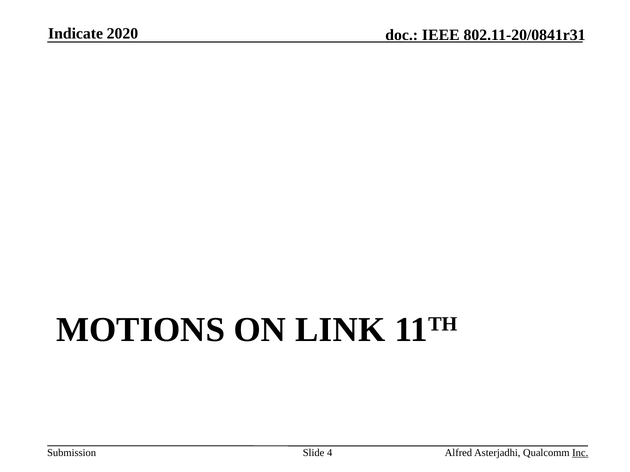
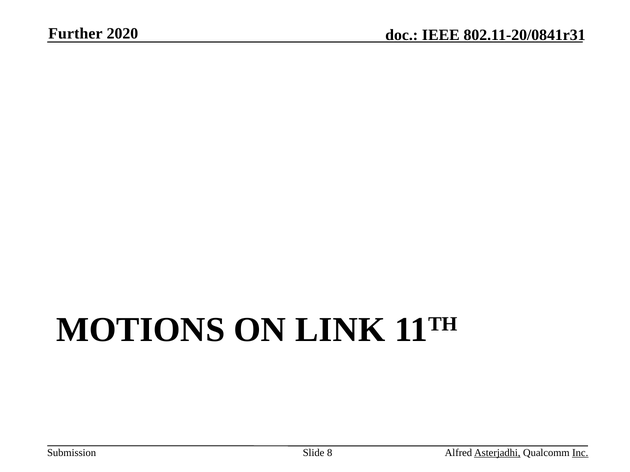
Indicate: Indicate -> Further
4: 4 -> 8
Asterjadhi underline: none -> present
